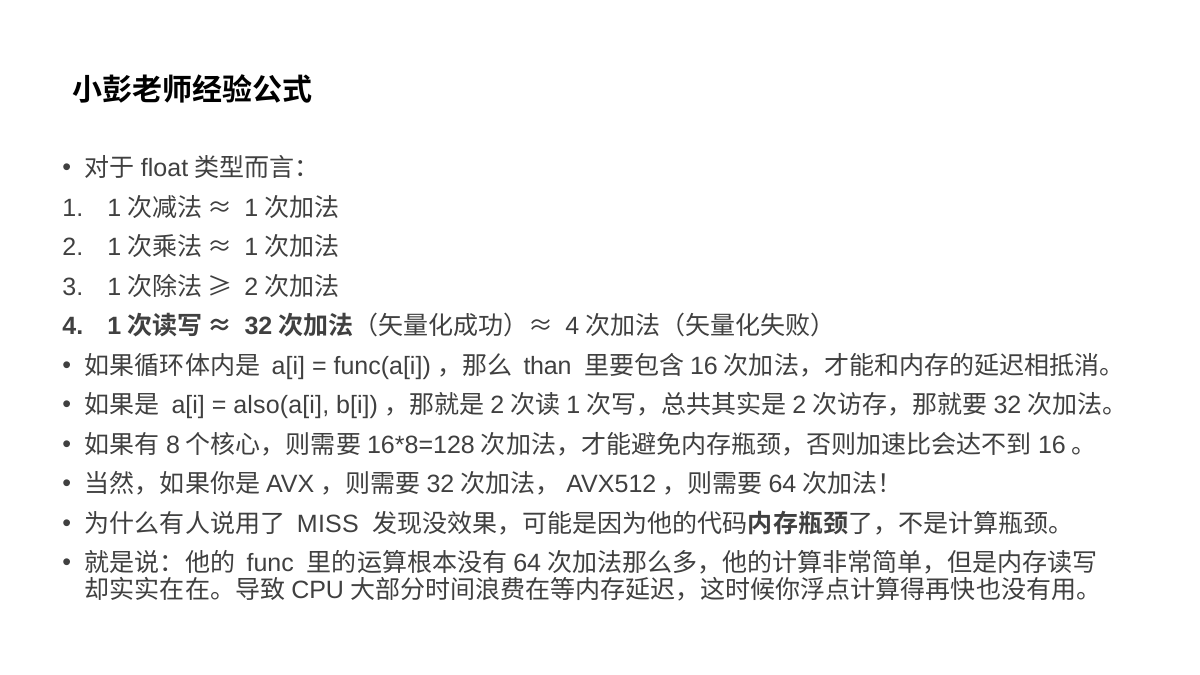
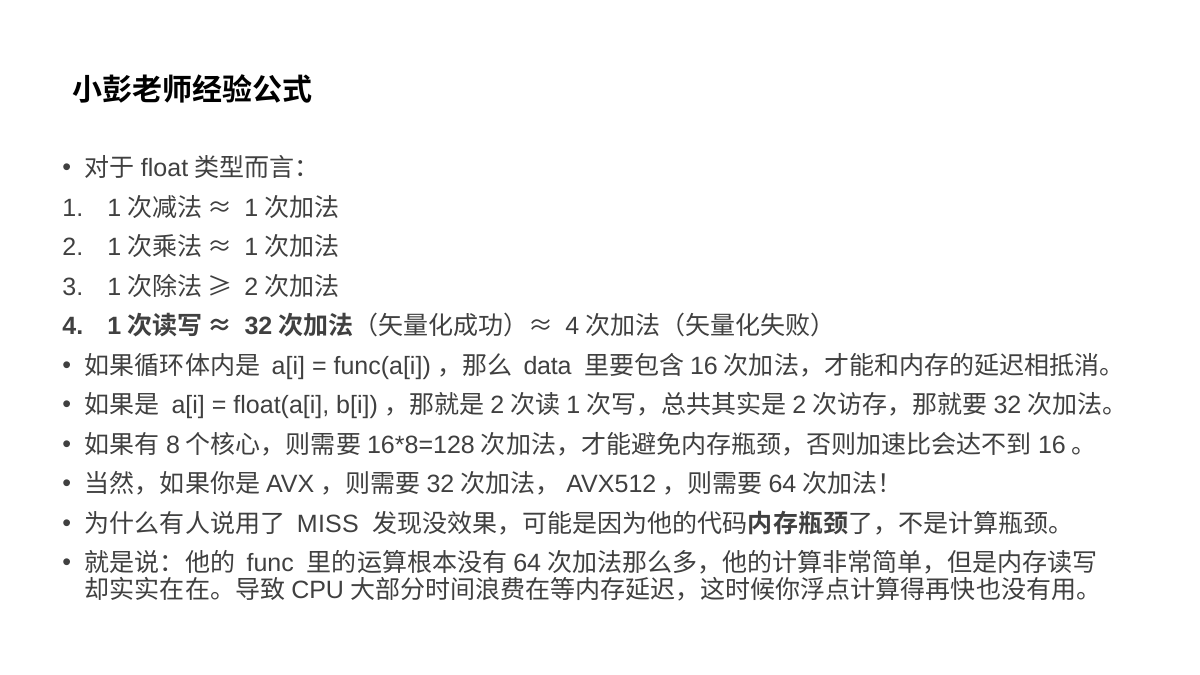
than: than -> data
also(a[i: also(a[i -> float(a[i
